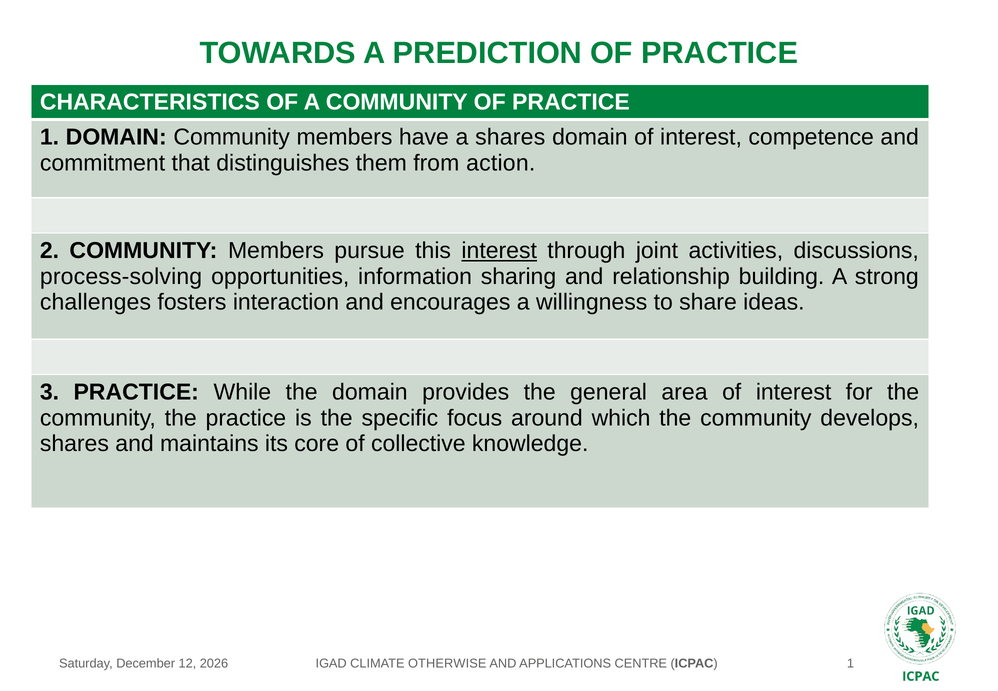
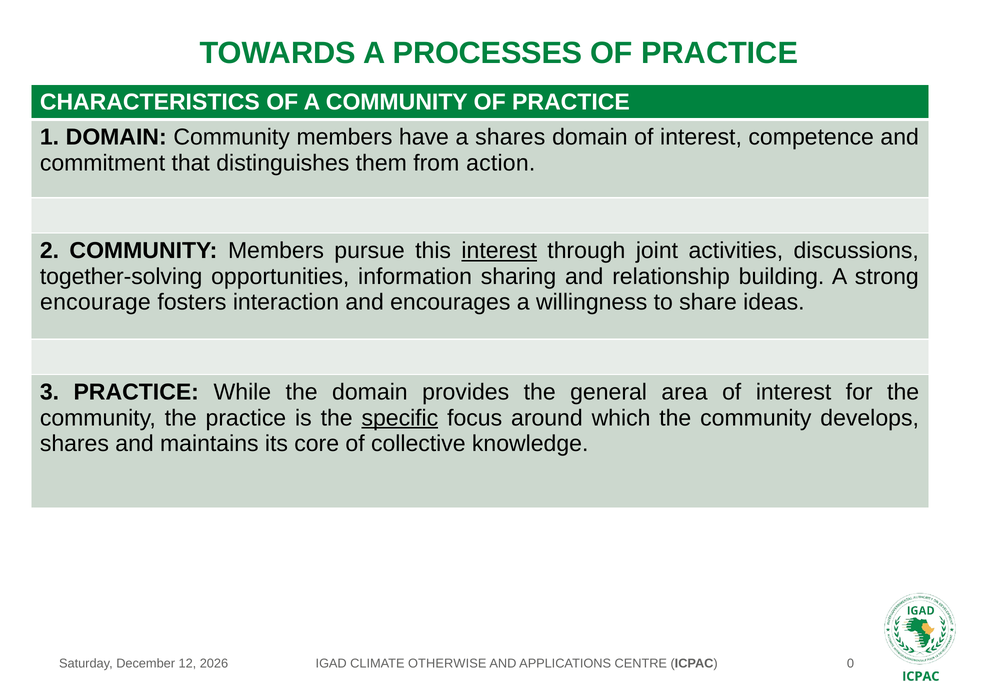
PREDICTION: PREDICTION -> PROCESSES
process-solving: process-solving -> together-solving
challenges: challenges -> encourage
specific underline: none -> present
1 at (851, 664): 1 -> 0
